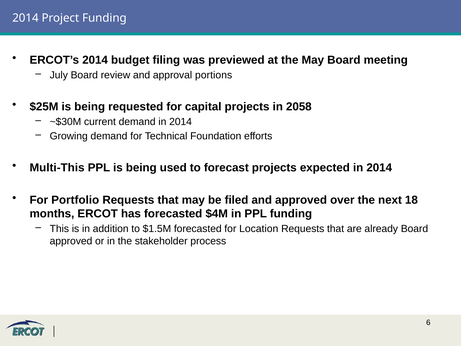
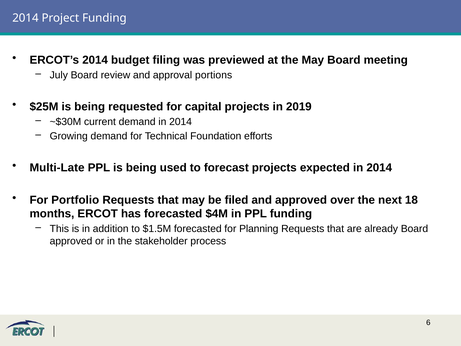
2058: 2058 -> 2019
Multi-This: Multi-This -> Multi-Late
Location: Location -> Planning
